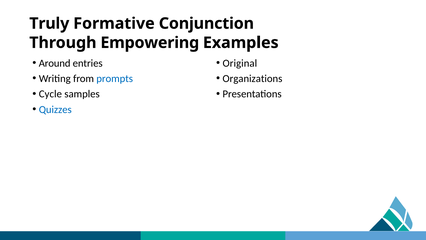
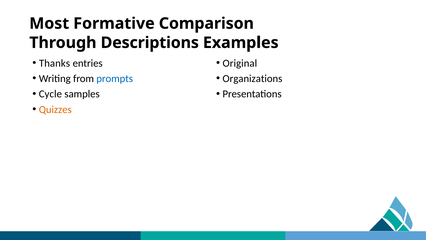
Truly: Truly -> Most
Conjunction: Conjunction -> Comparison
Empowering: Empowering -> Descriptions
Around: Around -> Thanks
Quizzes colour: blue -> orange
